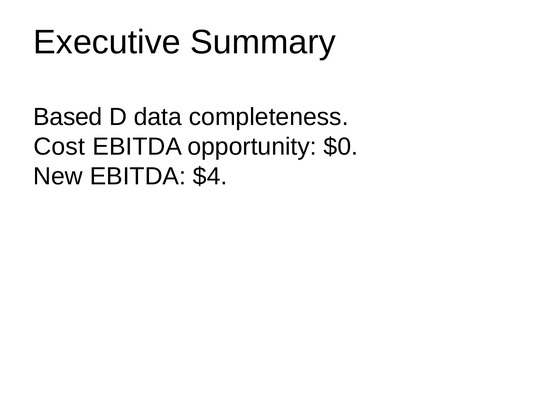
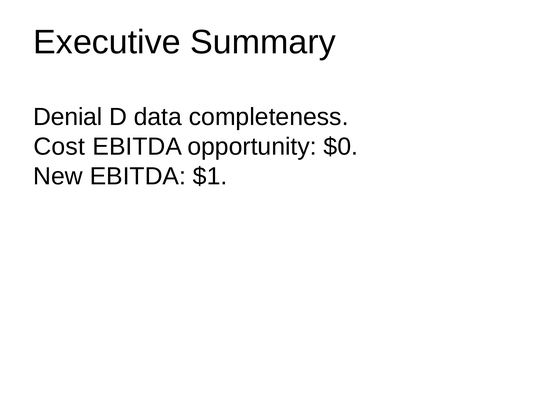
Based: Based -> Denial
$4: $4 -> $1
